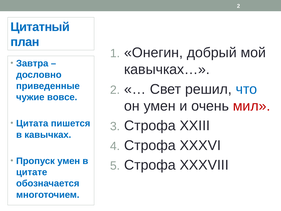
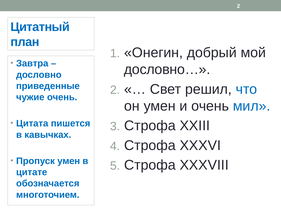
кавычках…: кавычках… -> дословно…
чужие вовсе: вовсе -> очень
мил colour: red -> blue
